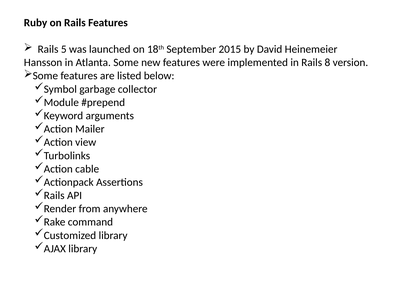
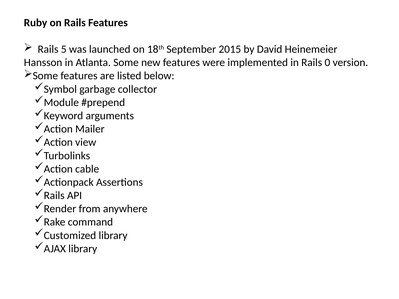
8: 8 -> 0
